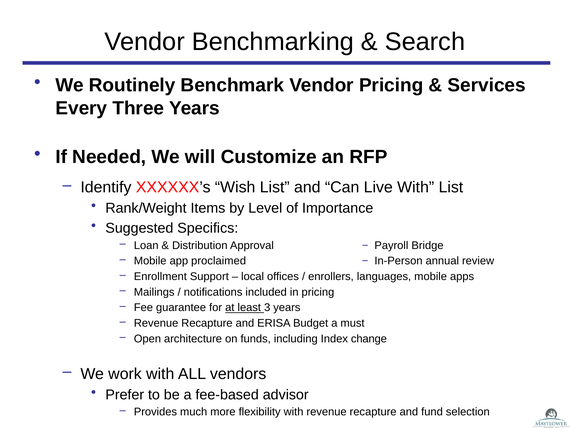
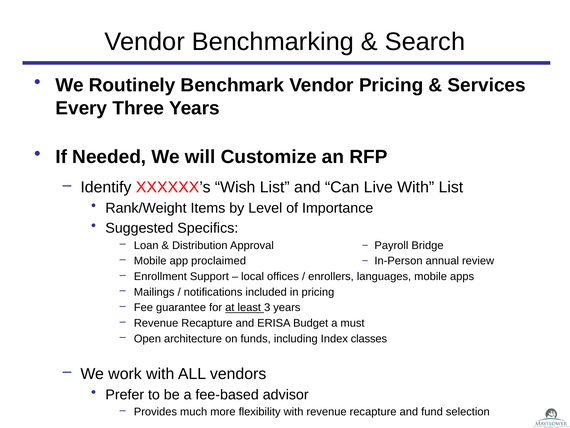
change: change -> classes
